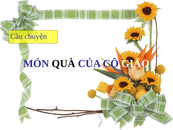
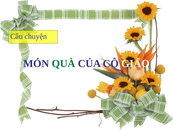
QUÀ colour: black -> green
